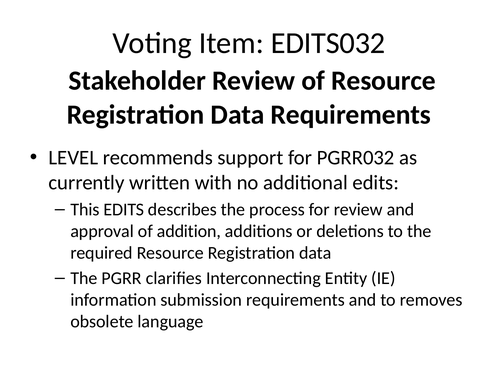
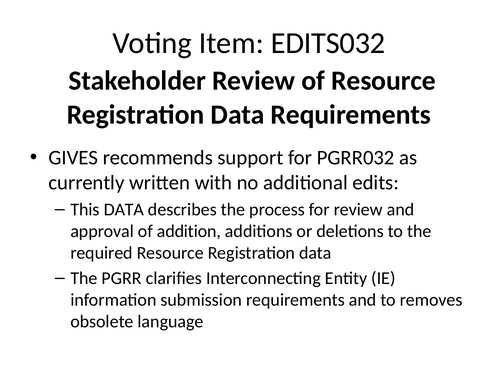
LEVEL: LEVEL -> GIVES
This EDITS: EDITS -> DATA
